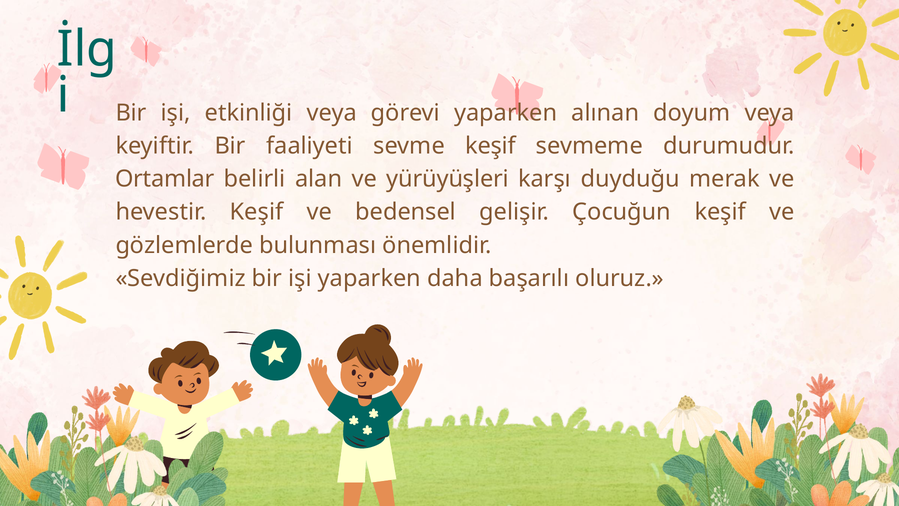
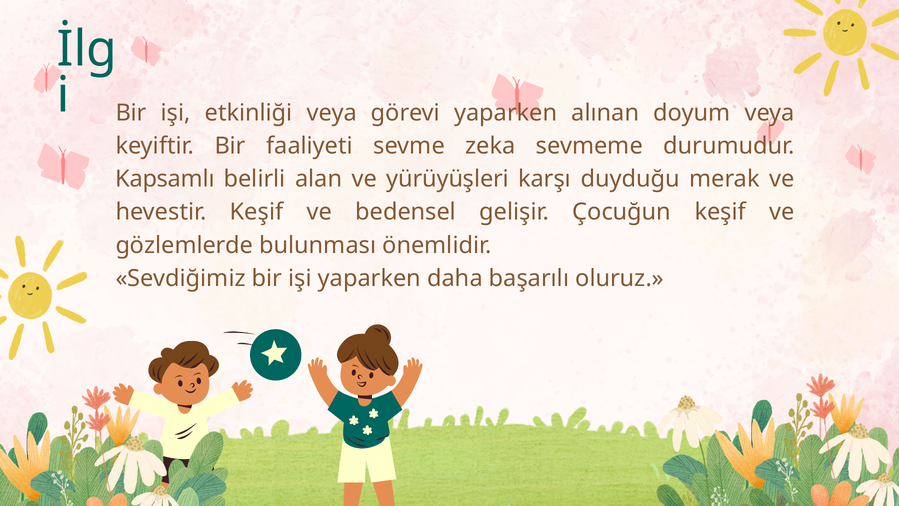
sevme keşif: keşif -> zeka
Ortamlar: Ortamlar -> Kapsamlı
